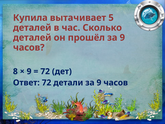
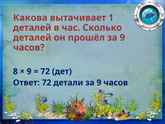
Купила: Купила -> Какова
5: 5 -> 1
